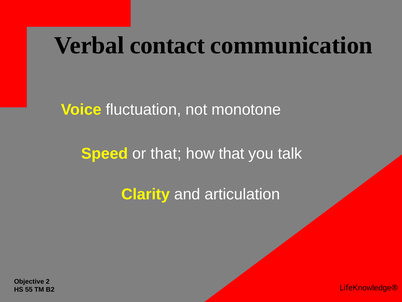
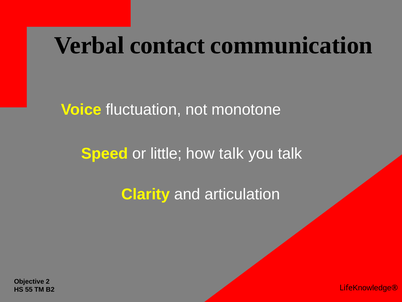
or that: that -> little
how that: that -> talk
